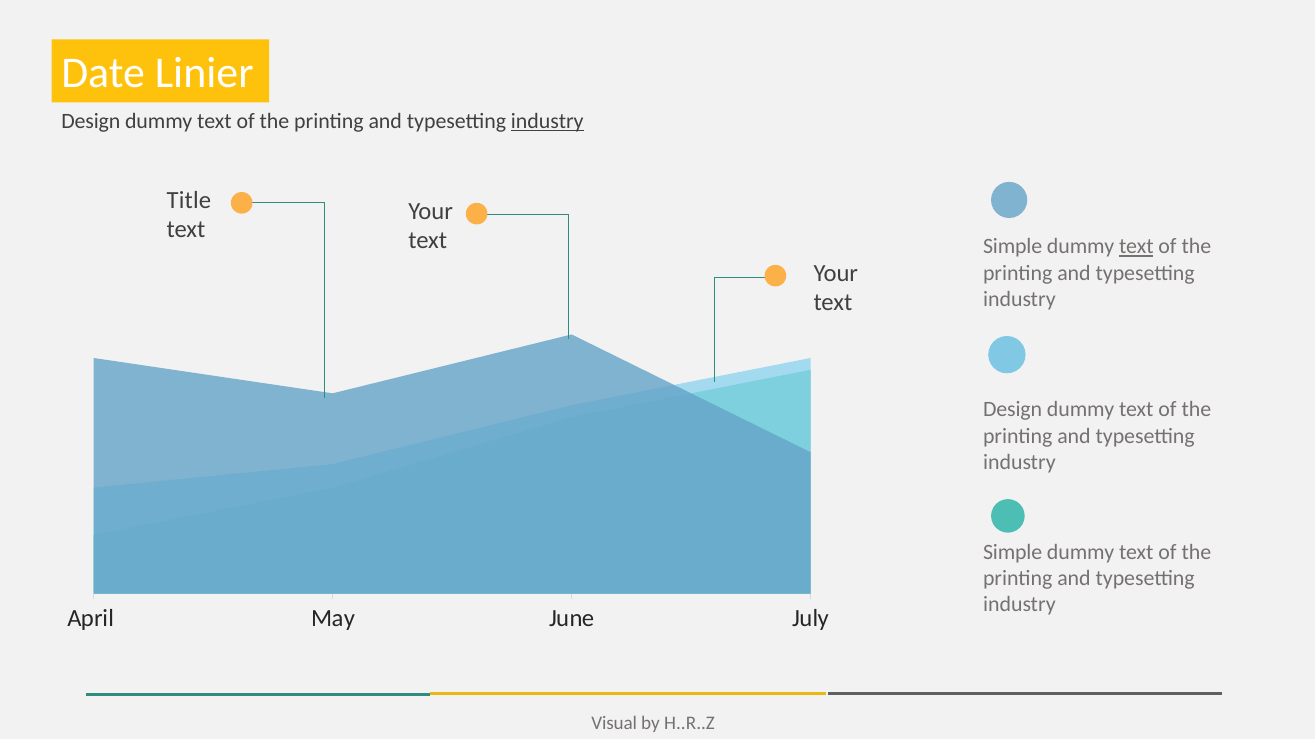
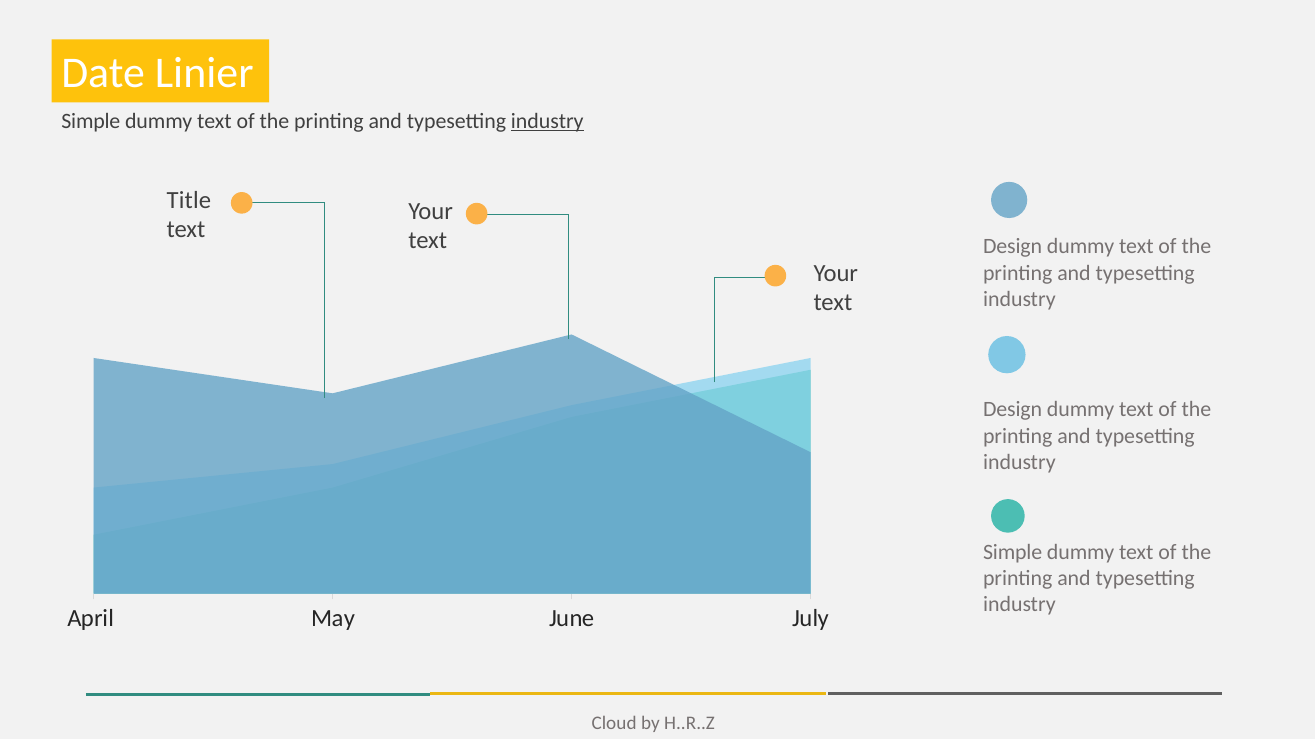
Design at (91, 121): Design -> Simple
Simple at (1013, 247): Simple -> Design
text at (1136, 247) underline: present -> none
Visual: Visual -> Cloud
